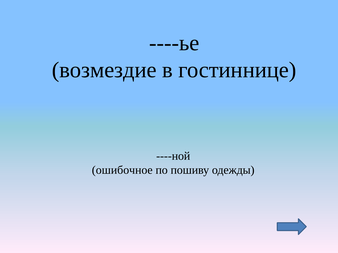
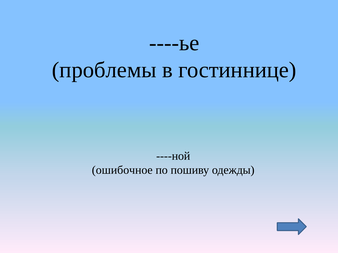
возмездие: возмездие -> проблемы
